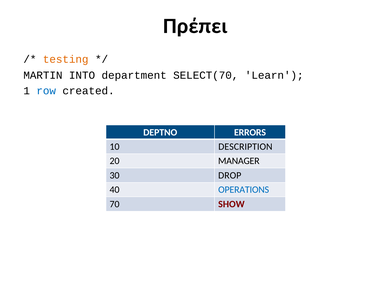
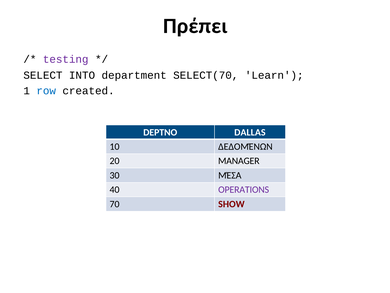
testing colour: orange -> purple
MARTIN: MARTIN -> SELECT
ERRORS: ERRORS -> DALLAS
DESCRIPTION: DESCRIPTION -> ΔΕΔΟΜΈΝΩΝ
DROP: DROP -> ΜΈΣΑ
OPERATIONS colour: blue -> purple
